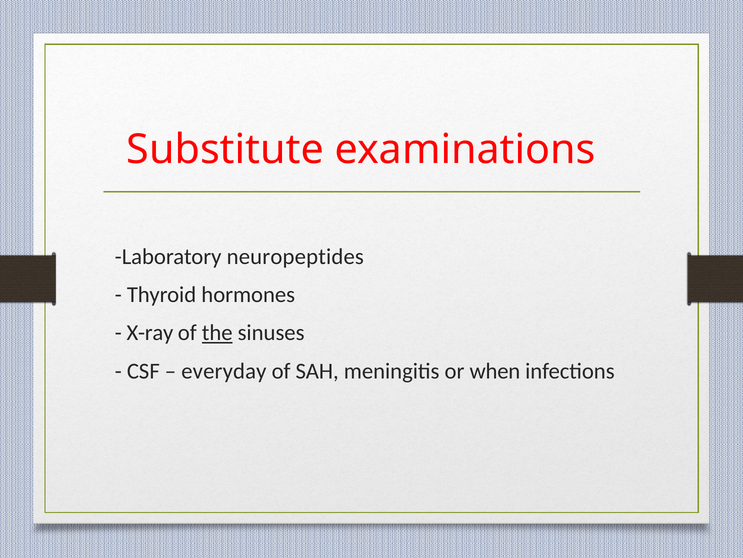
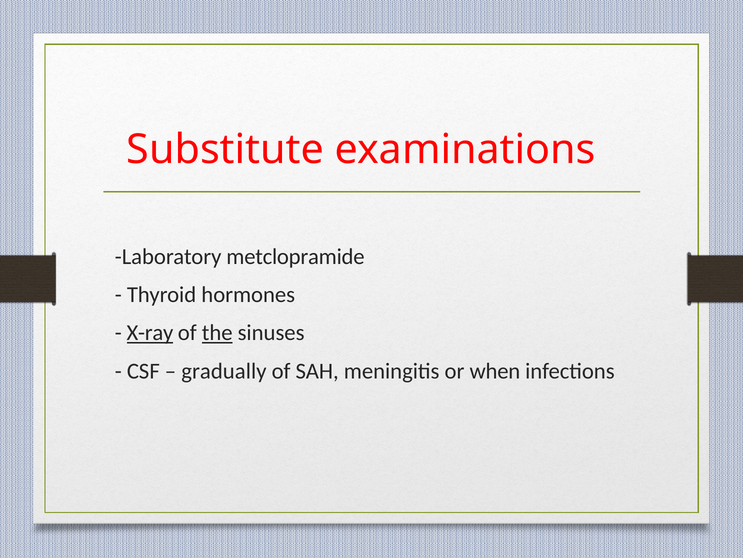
neuropeptides: neuropeptides -> metclopramide
X-ray underline: none -> present
everyday: everyday -> gradually
